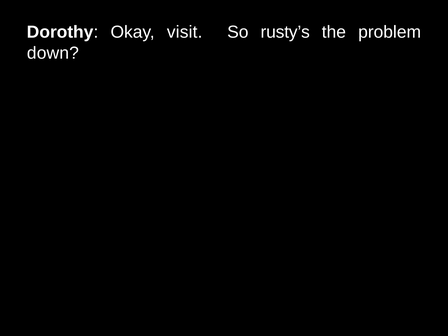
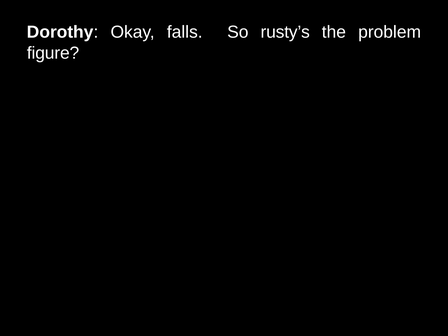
visit: visit -> falls
down: down -> figure
